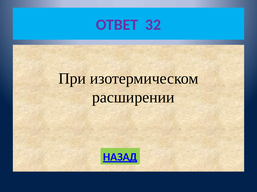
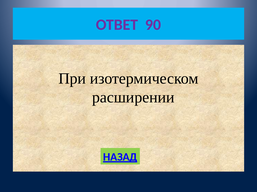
32: 32 -> 90
